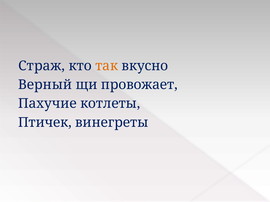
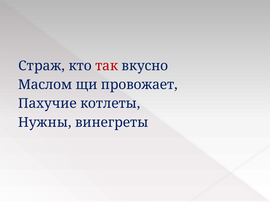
так colour: orange -> red
Верный: Верный -> Маслом
Птичек: Птичек -> Нужны
